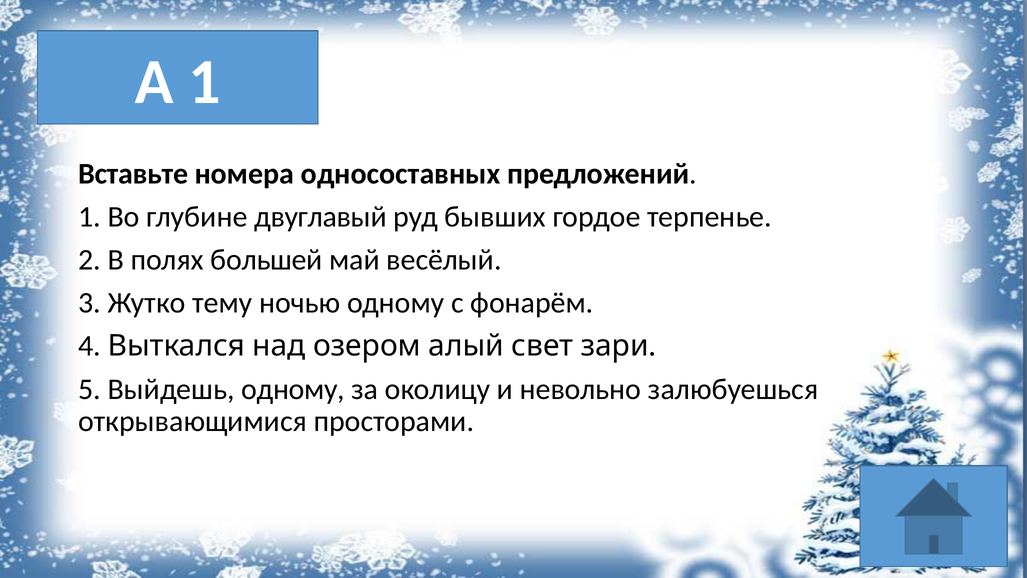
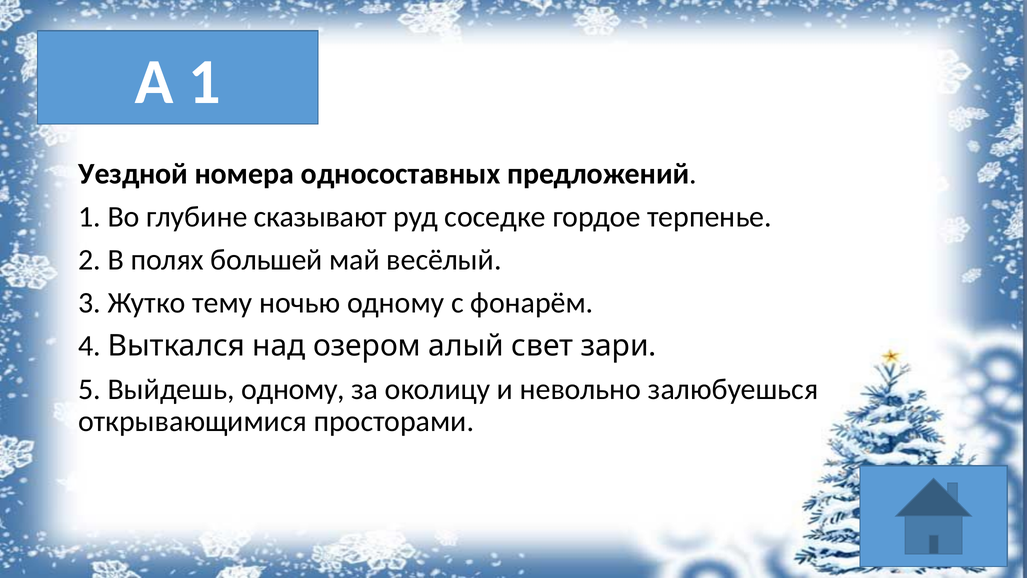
Вставьте: Вставьте -> Уездной
двуглавый: двуглавый -> сказывают
бывших: бывших -> соседке
